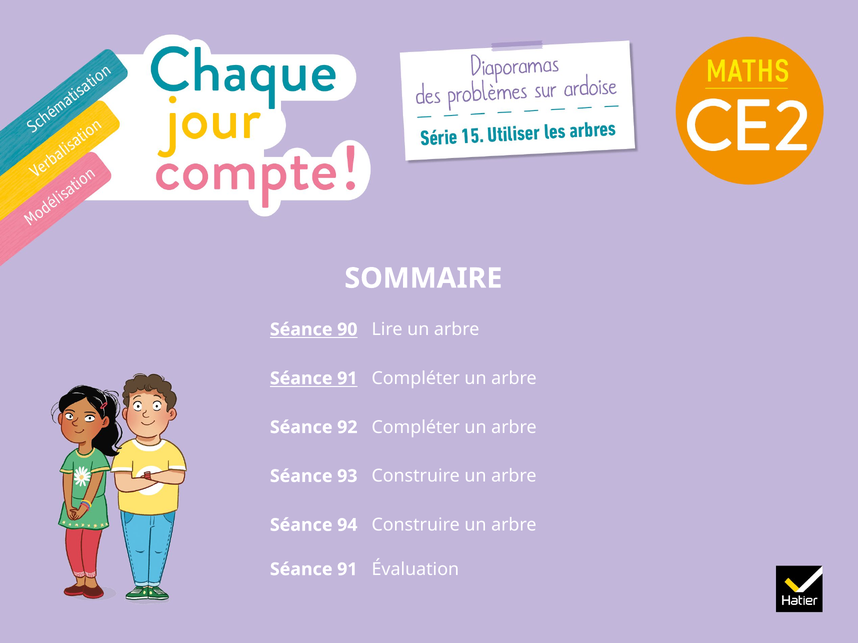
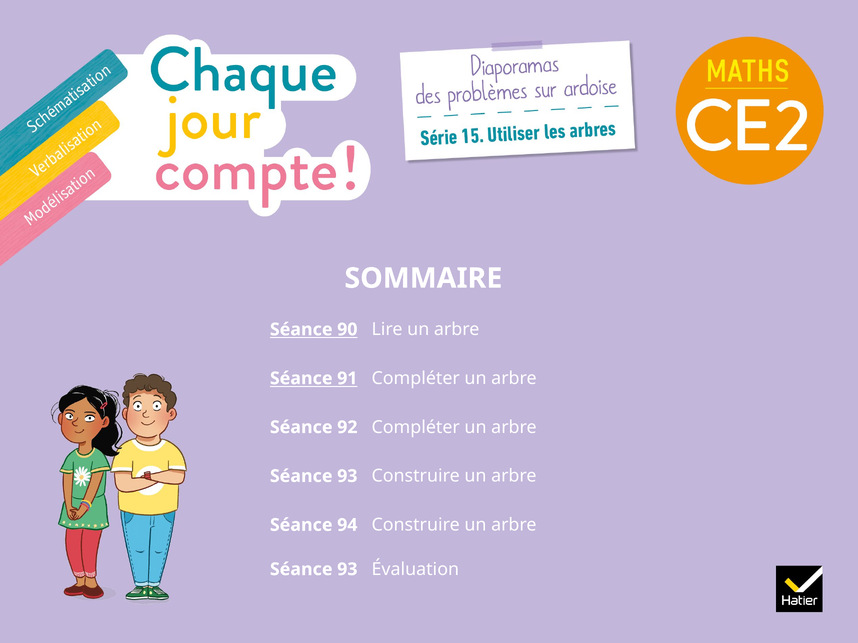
91 at (347, 570): 91 -> 93
